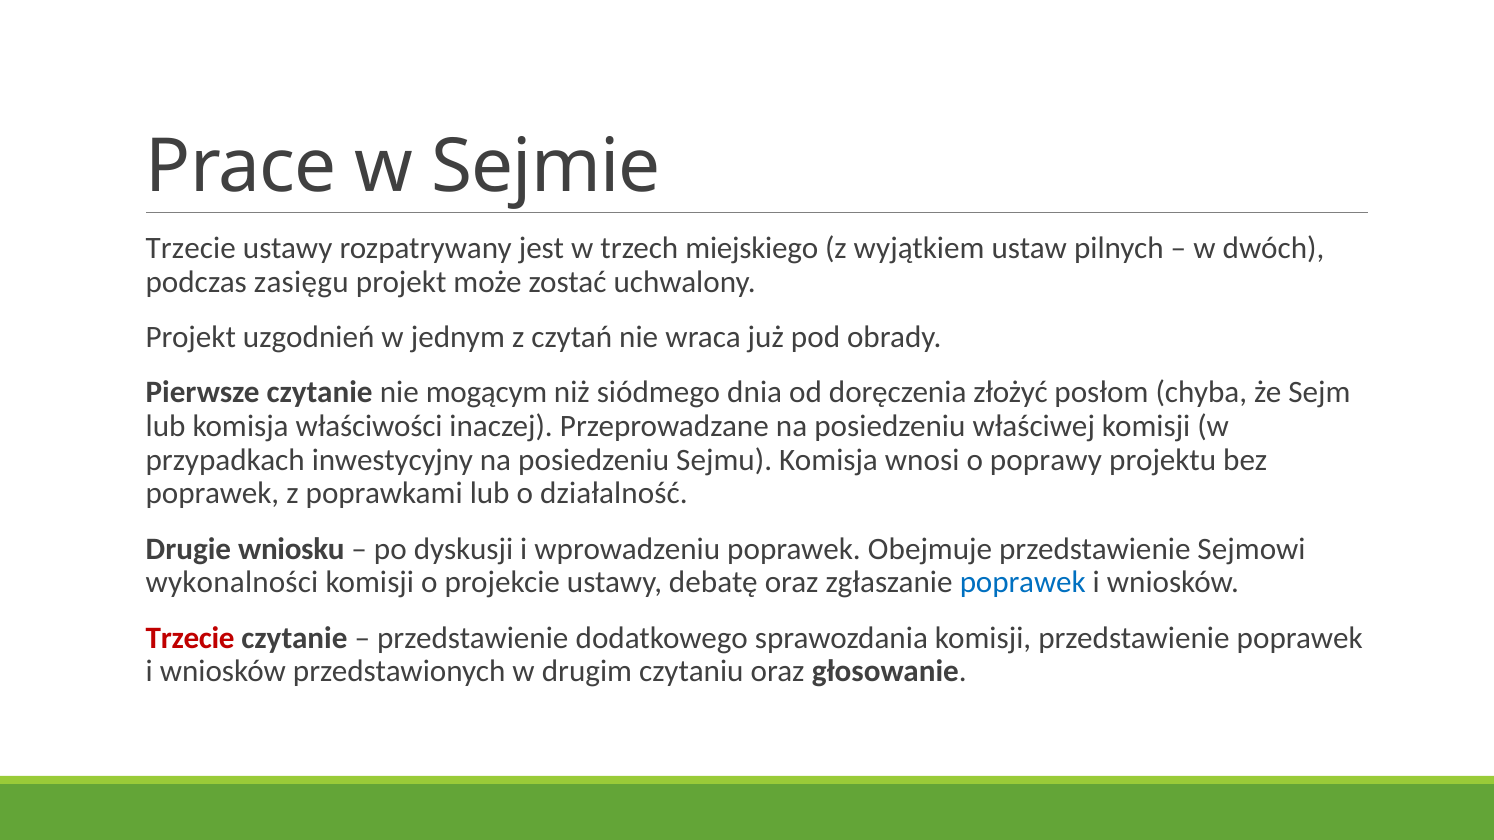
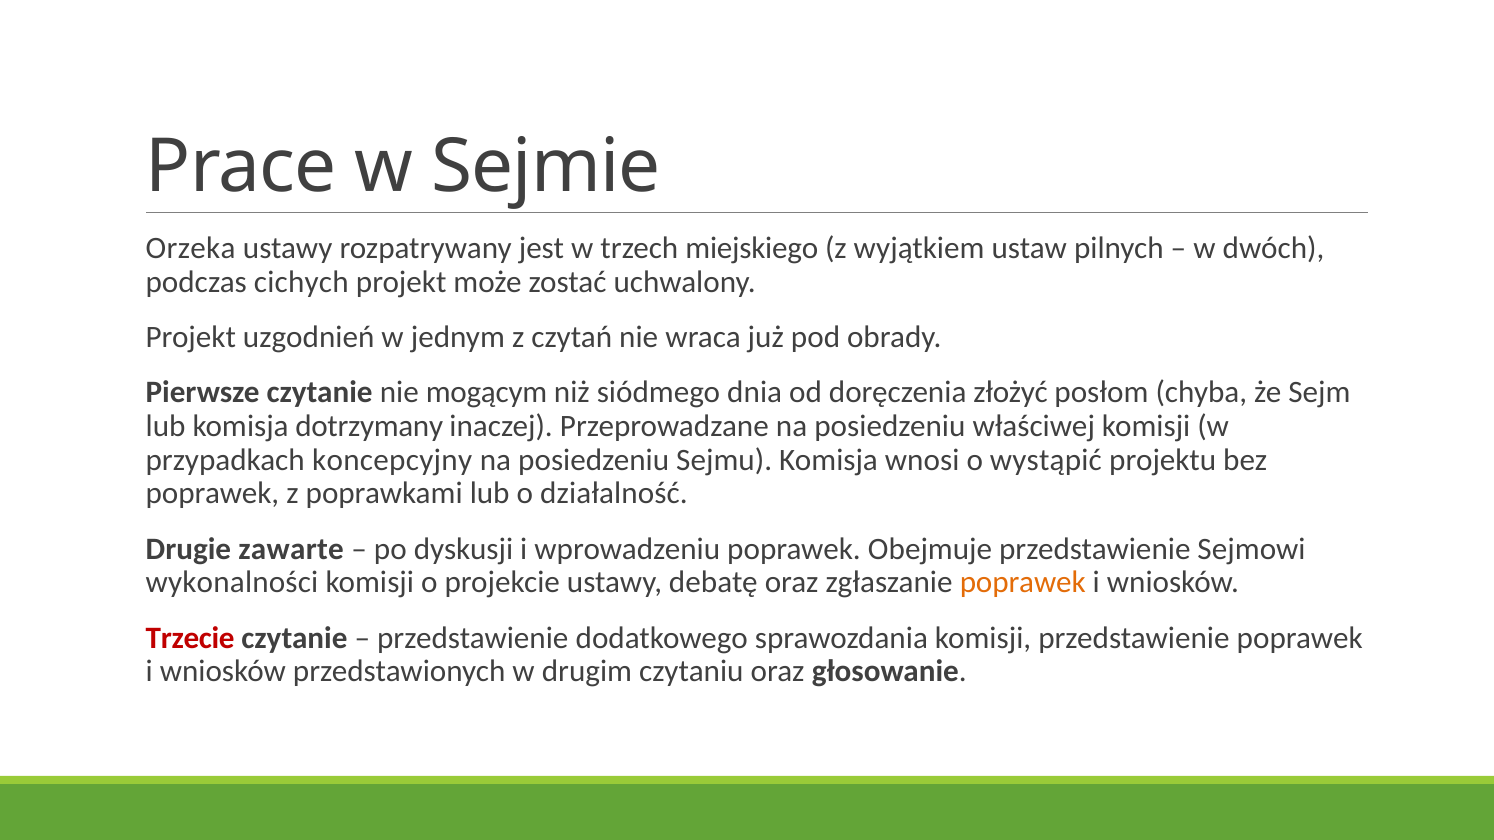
Trzecie at (191, 248): Trzecie -> Orzeka
zasięgu: zasięgu -> cichych
właściwości: właściwości -> dotrzymany
inwestycyjny: inwestycyjny -> koncepcyjny
poprawy: poprawy -> wystąpić
wniosku: wniosku -> zawarte
poprawek at (1023, 583) colour: blue -> orange
